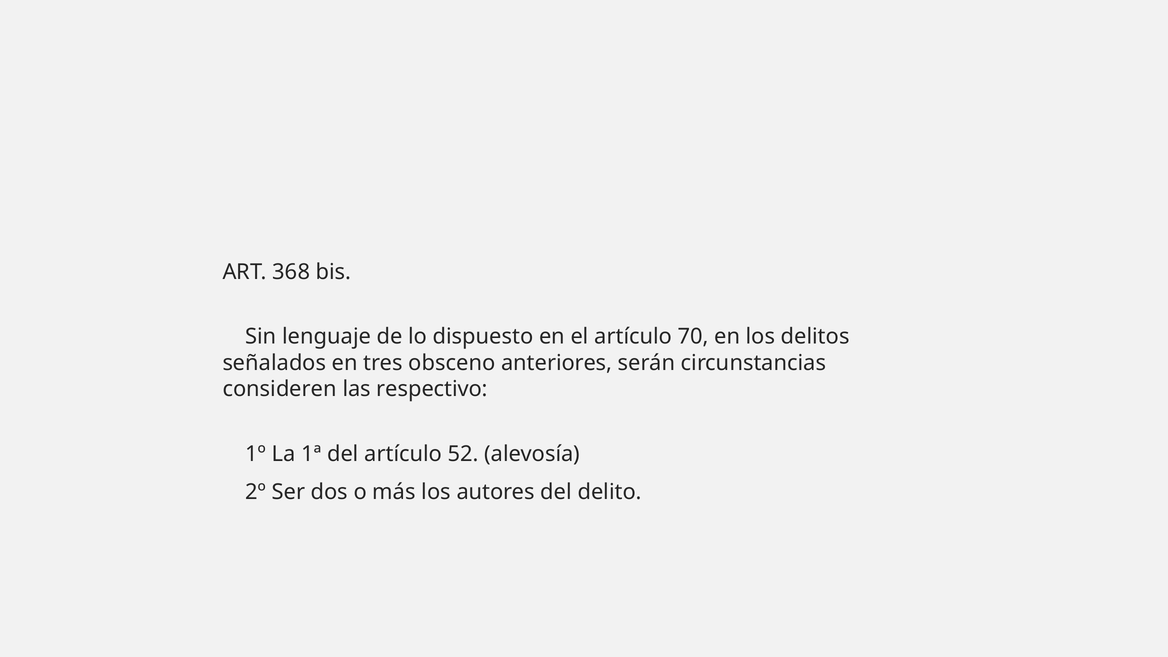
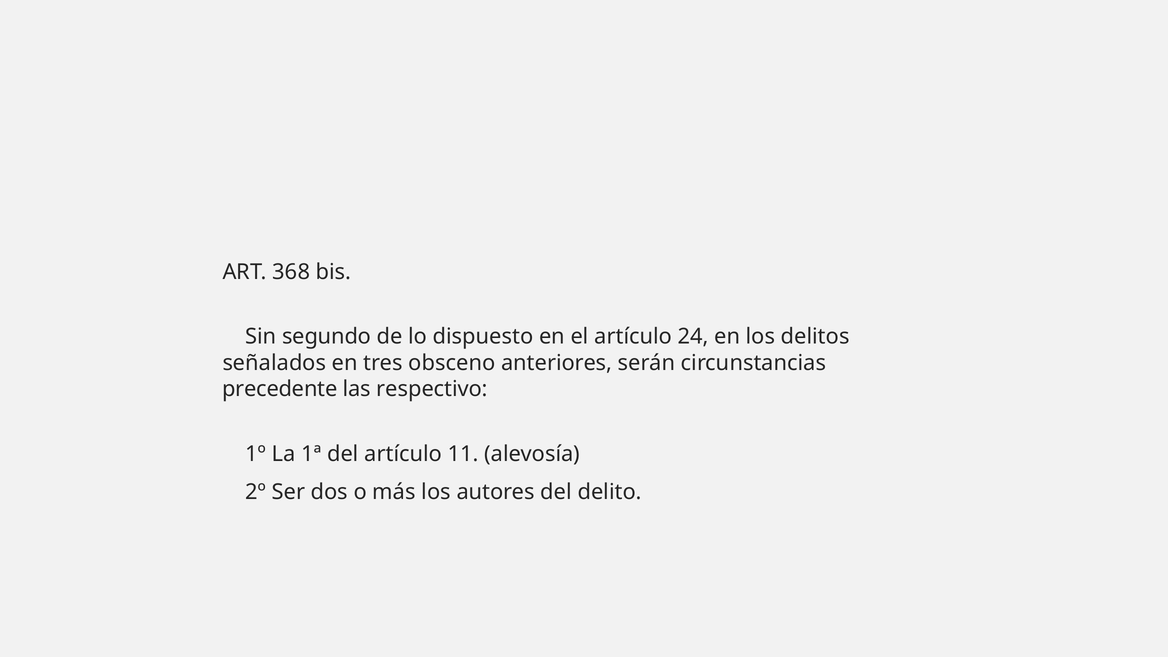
lenguaje: lenguaje -> segundo
70: 70 -> 24
consideren: consideren -> precedente
52: 52 -> 11
